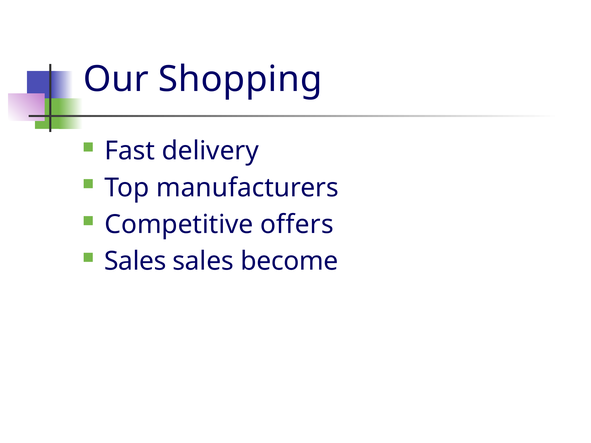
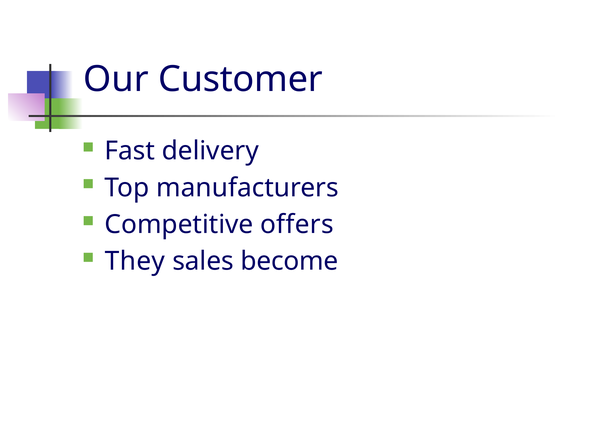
Shopping: Shopping -> Customer
Sales at (135, 261): Sales -> They
